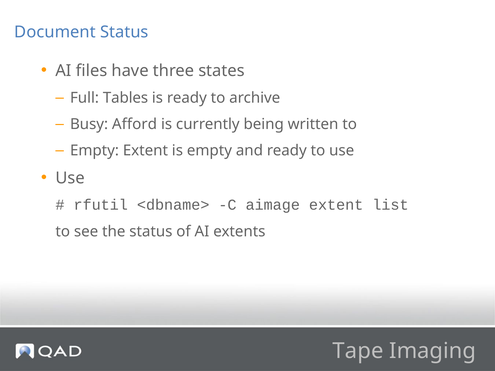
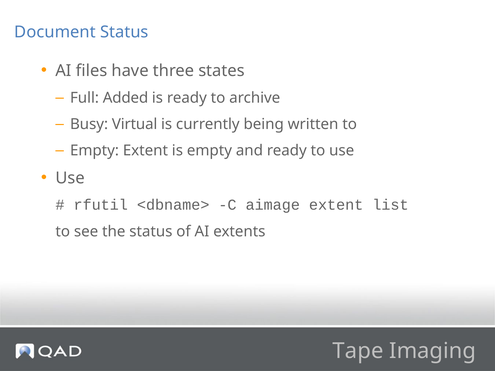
Tables: Tables -> Added
Afford: Afford -> Virtual
